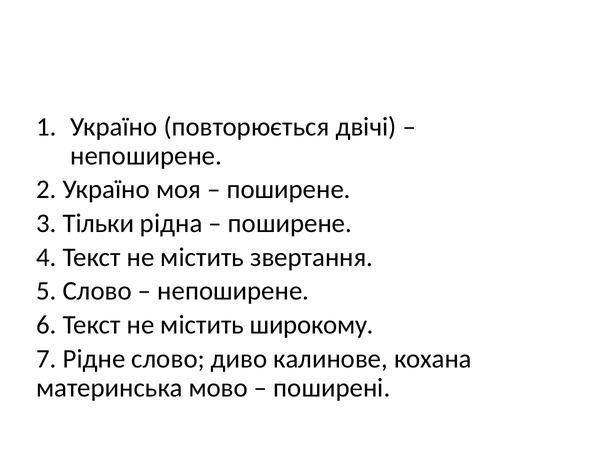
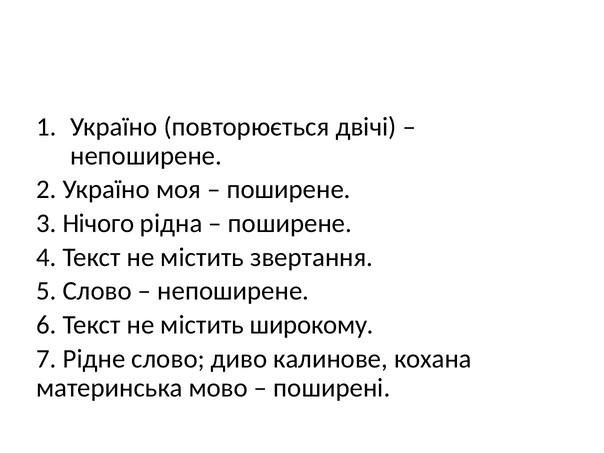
Тільки: Тільки -> Нічого
